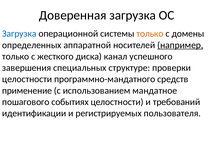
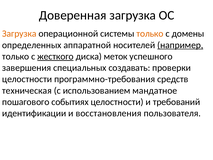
Загрузка at (19, 34) colour: blue -> orange
жесткого underline: none -> present
канал: канал -> меток
структуре: структуре -> создавать
программно-мандатного: программно-мандатного -> программно-требования
применение: применение -> техническая
регистрируемых: регистрируемых -> восстановления
